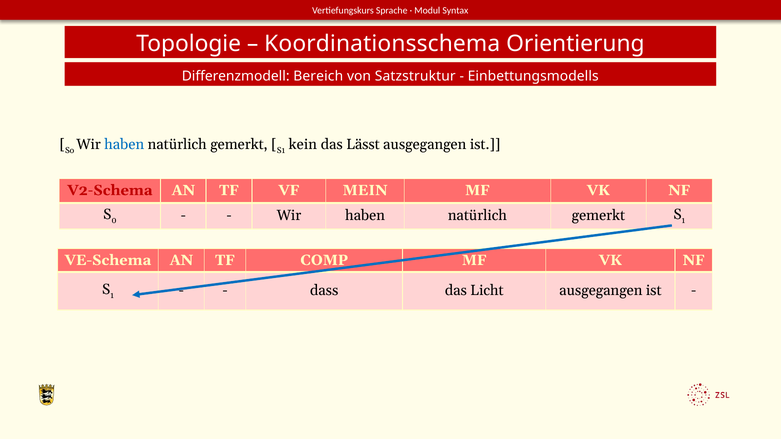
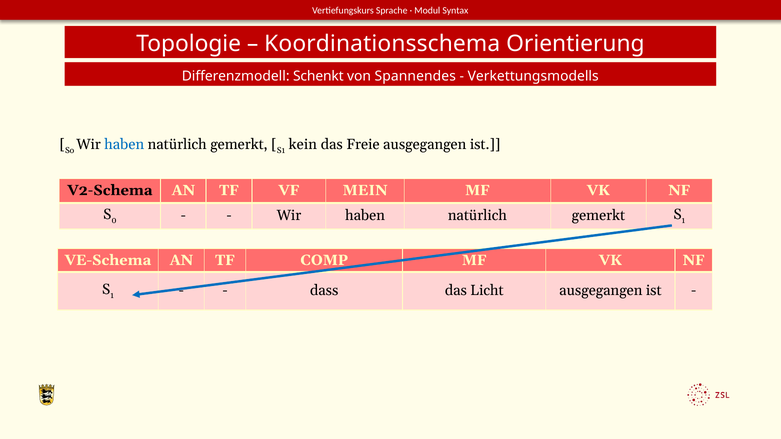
Bereich: Bereich -> Schenkt
Satzstruktur: Satzstruktur -> Spannendes
Einbettungsmodells: Einbettungsmodells -> Verkettungsmodells
Lässt: Lässt -> Freie
V2-Schema colour: red -> black
